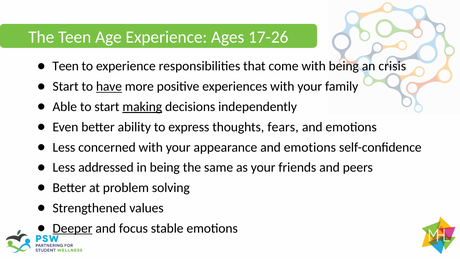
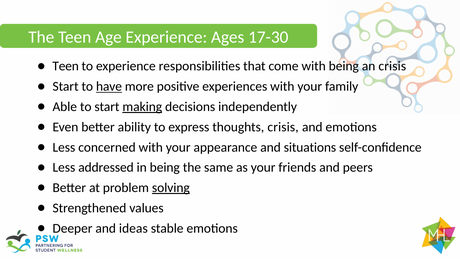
17-26: 17-26 -> 17-30
thoughts fears: fears -> crisis
appearance and emotions: emotions -> situations
solving underline: none -> present
Deeper underline: present -> none
focus: focus -> ideas
